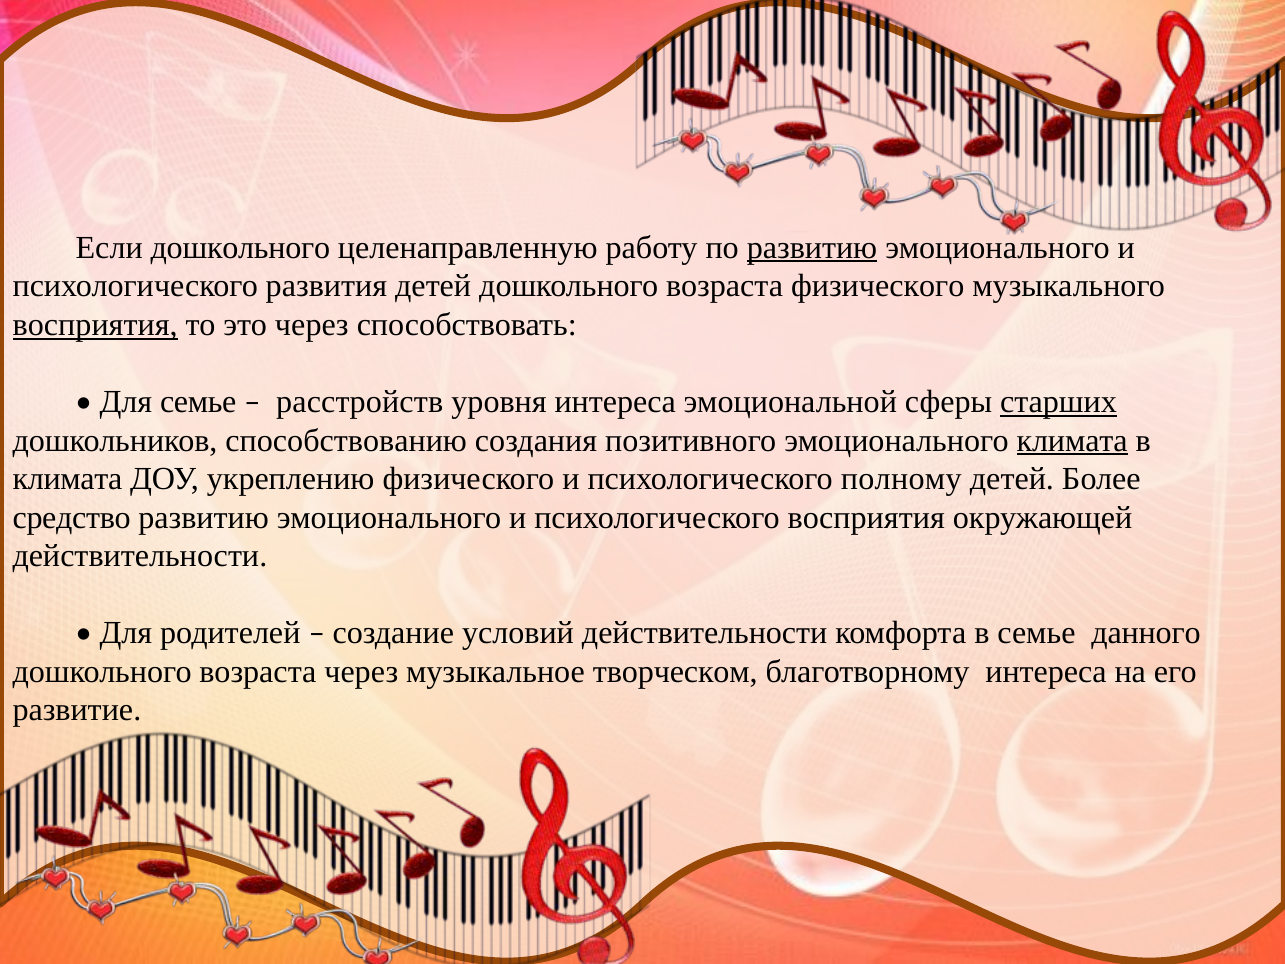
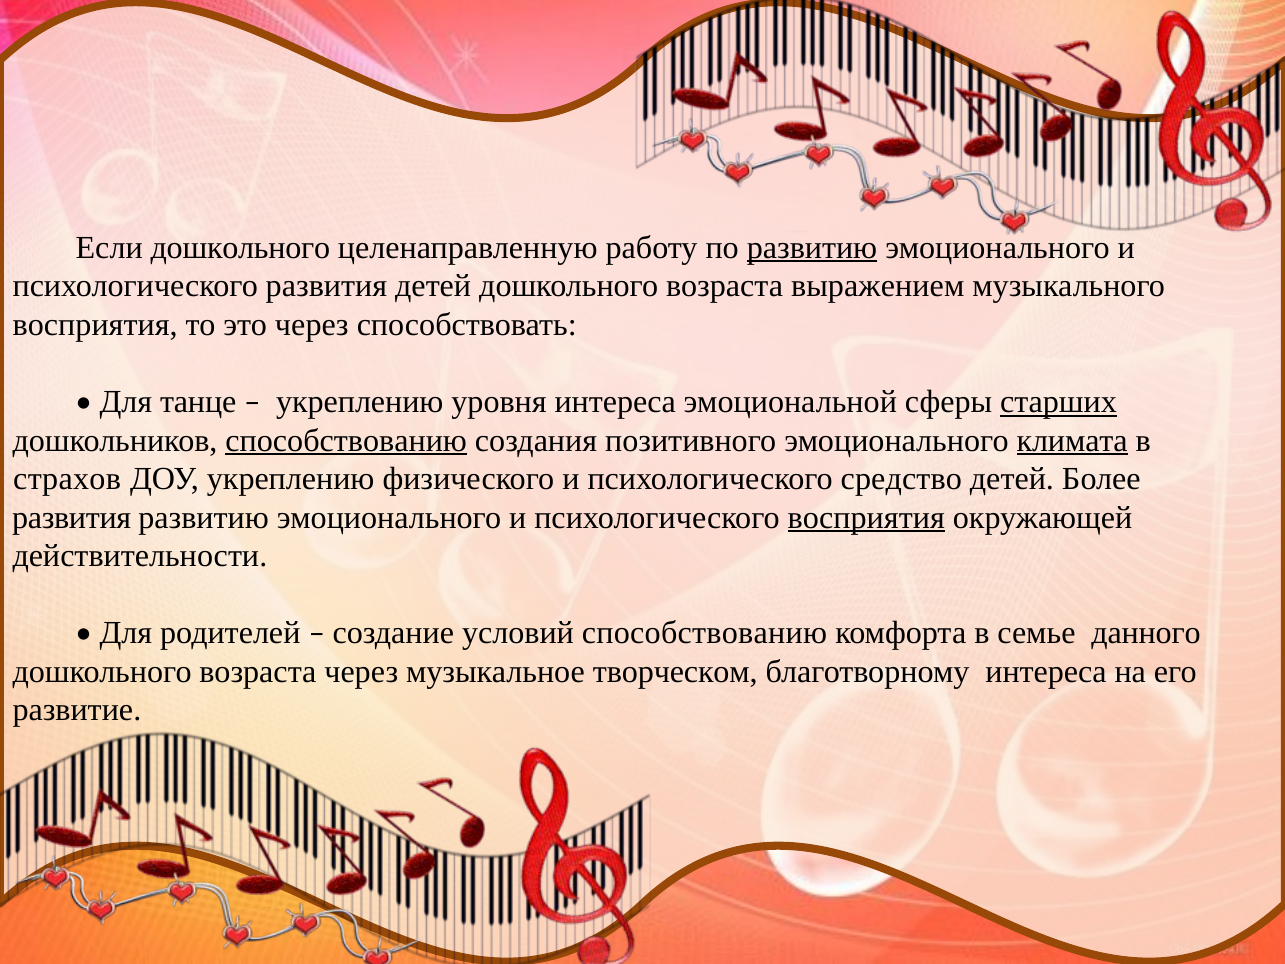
возраста физического: физического -> выражением
восприятия at (95, 325) underline: present -> none
Для семье: семье -> танце
расстройств at (360, 402): расстройств -> укреплению
способствованию at (346, 440) underline: none -> present
климата at (67, 479): климата -> страхов
полному: полному -> средство
средство at (72, 517): средство -> развития
восприятия at (866, 517) underline: none -> present
условий действительности: действительности -> способствованию
